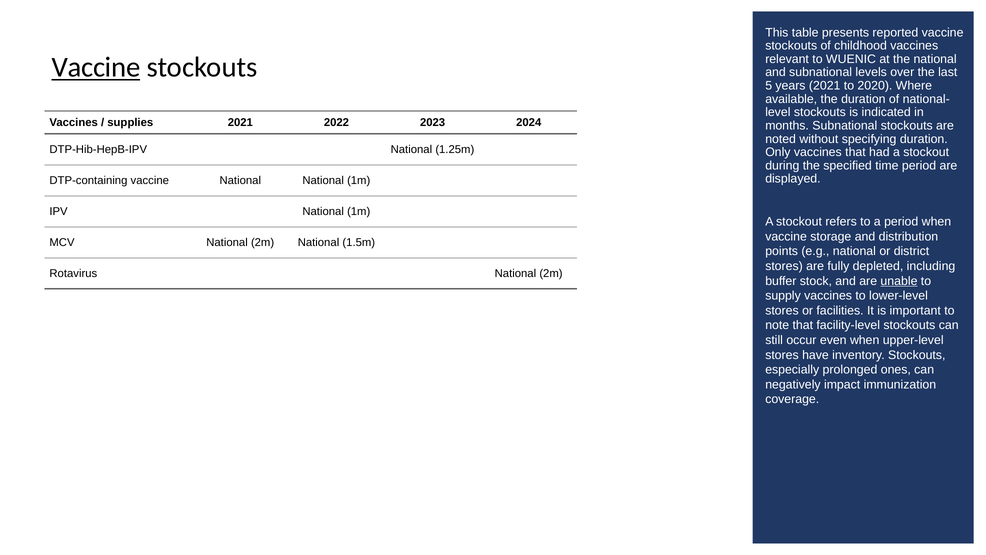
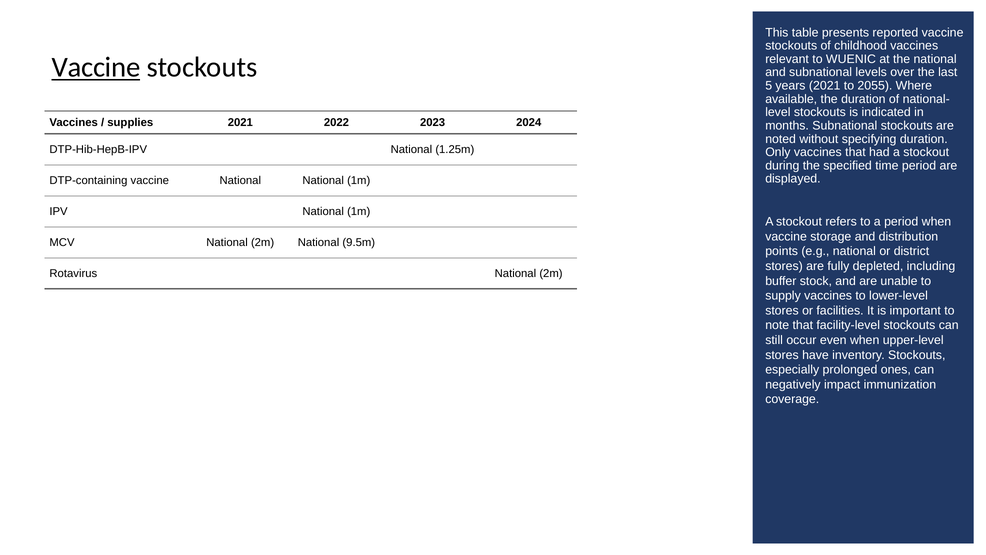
2020: 2020 -> 2055
1.5m: 1.5m -> 9.5m
unable underline: present -> none
